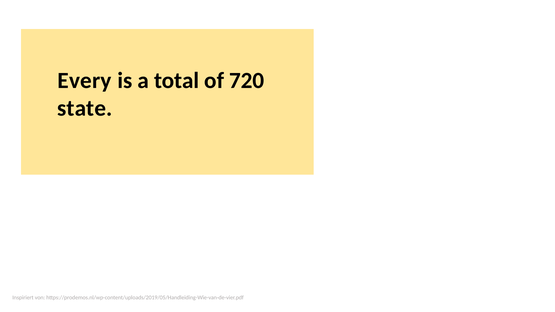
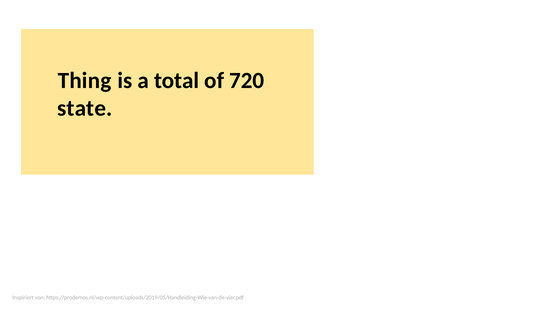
Every: Every -> Thing
